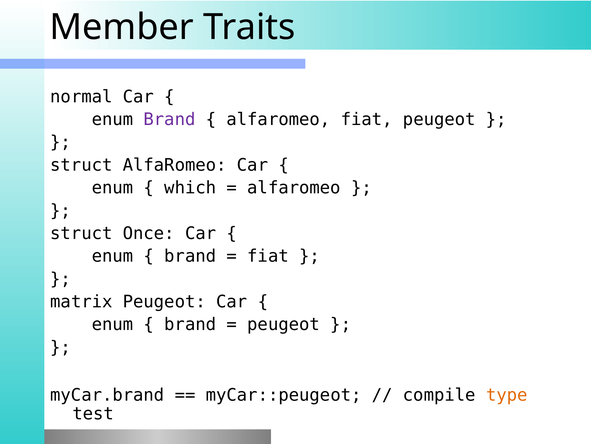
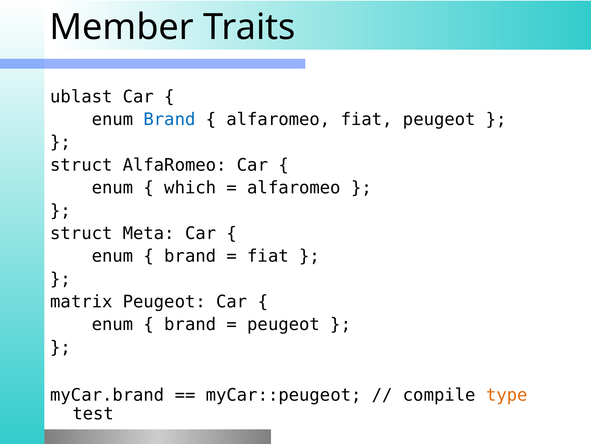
normal: normal -> ublast
Brand at (170, 119) colour: purple -> blue
Once: Once -> Meta
